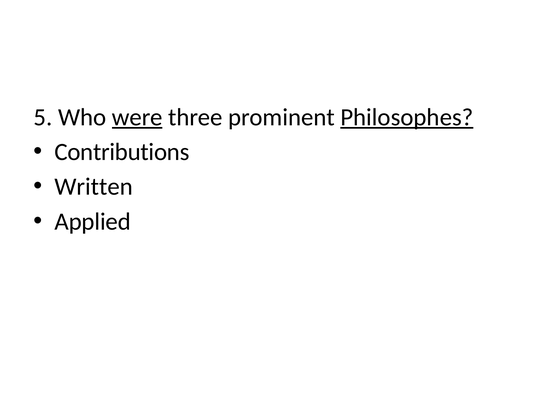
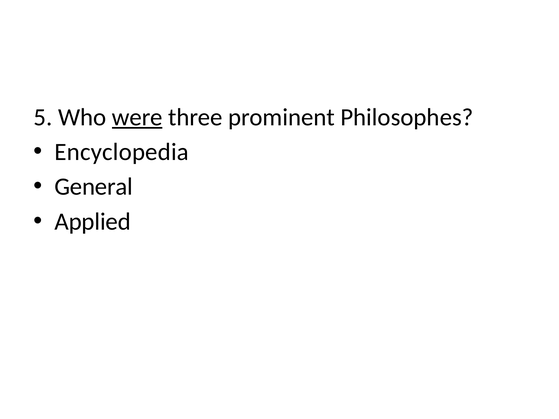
Philosophes underline: present -> none
Contributions: Contributions -> Encyclopedia
Written: Written -> General
